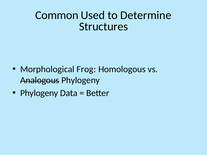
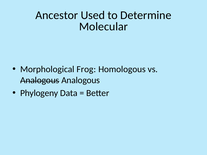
Common: Common -> Ancestor
Structures: Structures -> Molecular
Analogous Phylogeny: Phylogeny -> Analogous
